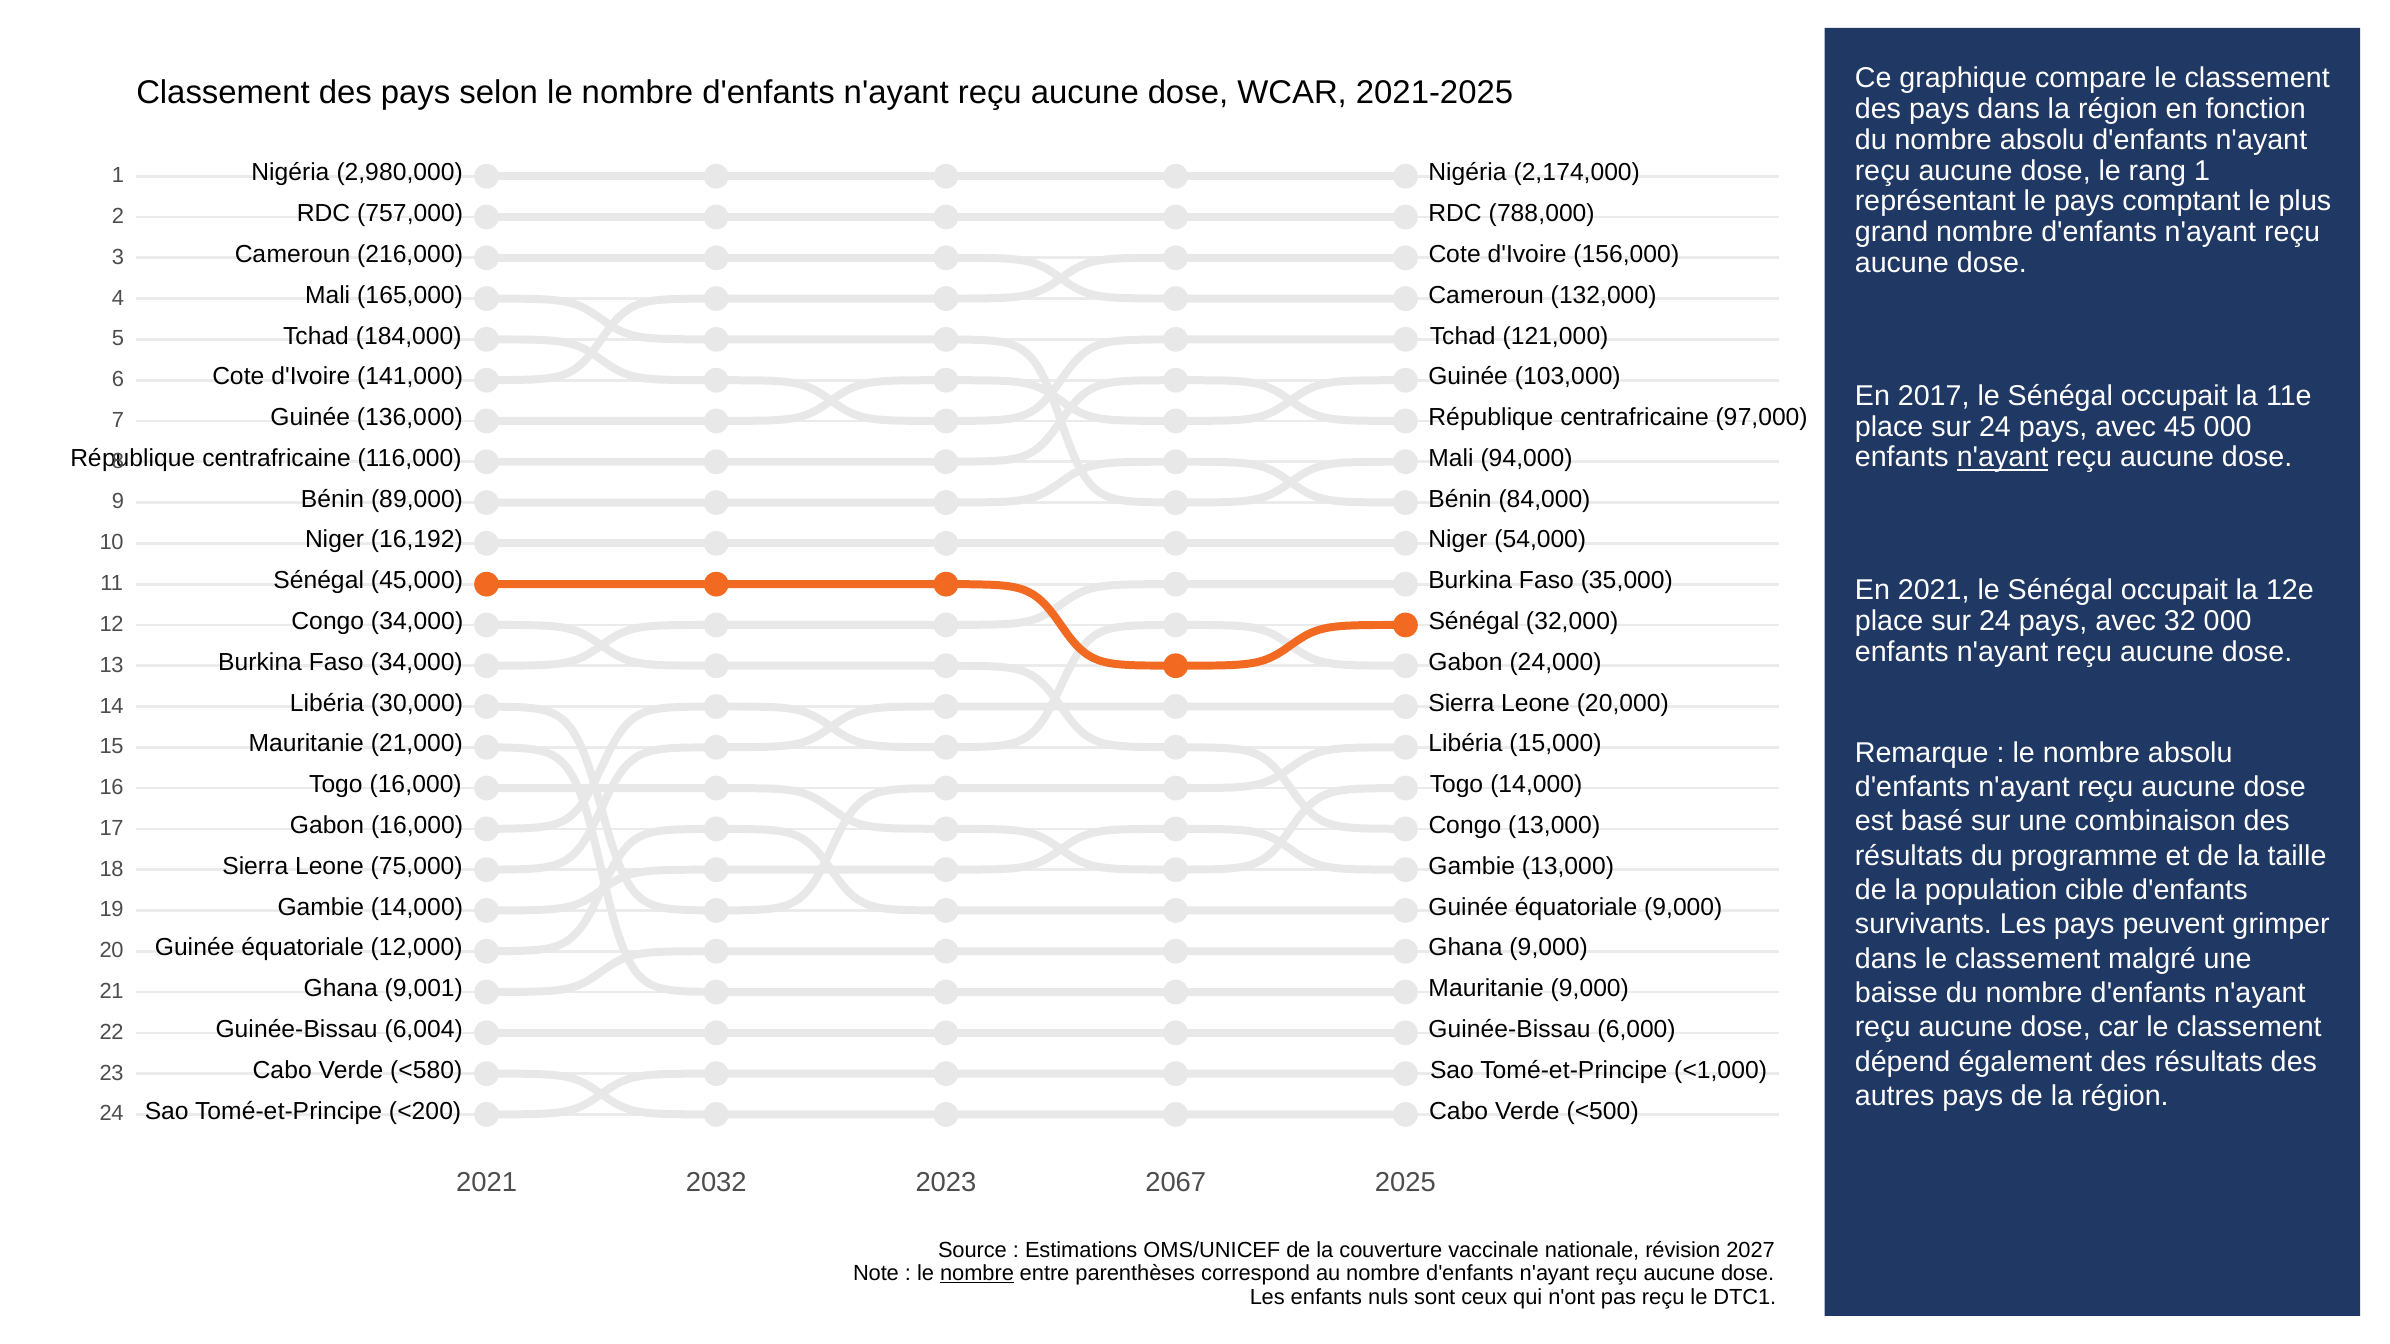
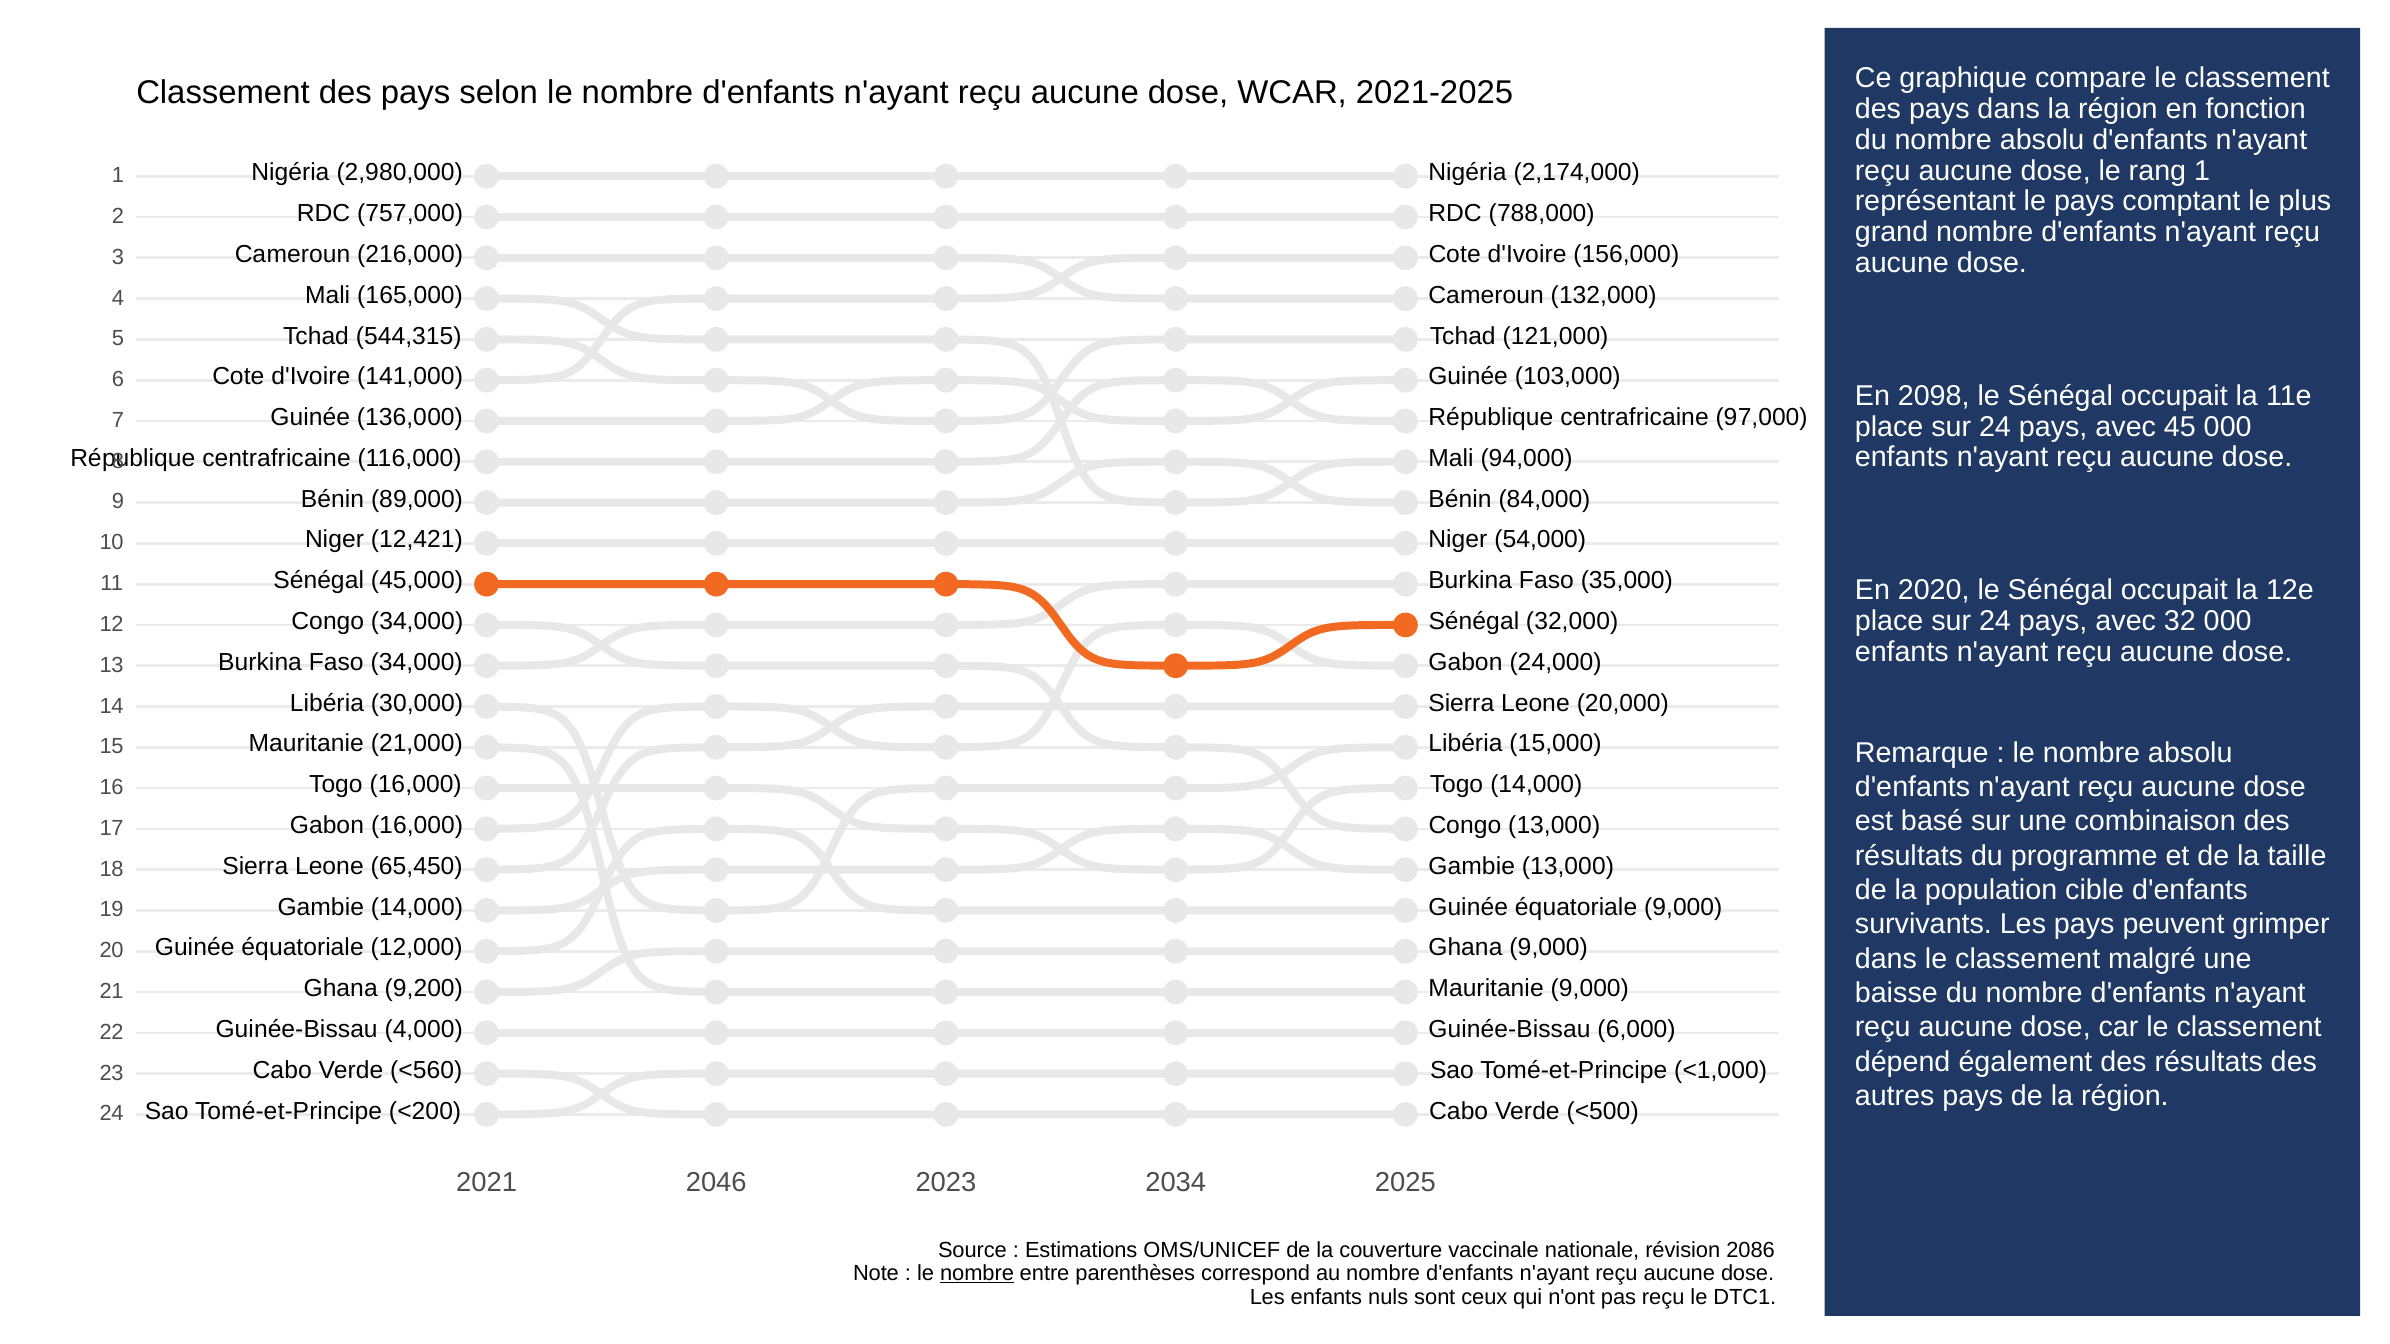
184,000: 184,000 -> 544,315
2017: 2017 -> 2098
n'ayant at (2003, 458) underline: present -> none
16,192: 16,192 -> 12,421
En 2021: 2021 -> 2020
75,000: 75,000 -> 65,450
9,001: 9,001 -> 9,200
6,004: 6,004 -> 4,000
<580: <580 -> <560
2032: 2032 -> 2046
2067: 2067 -> 2034
2027: 2027 -> 2086
